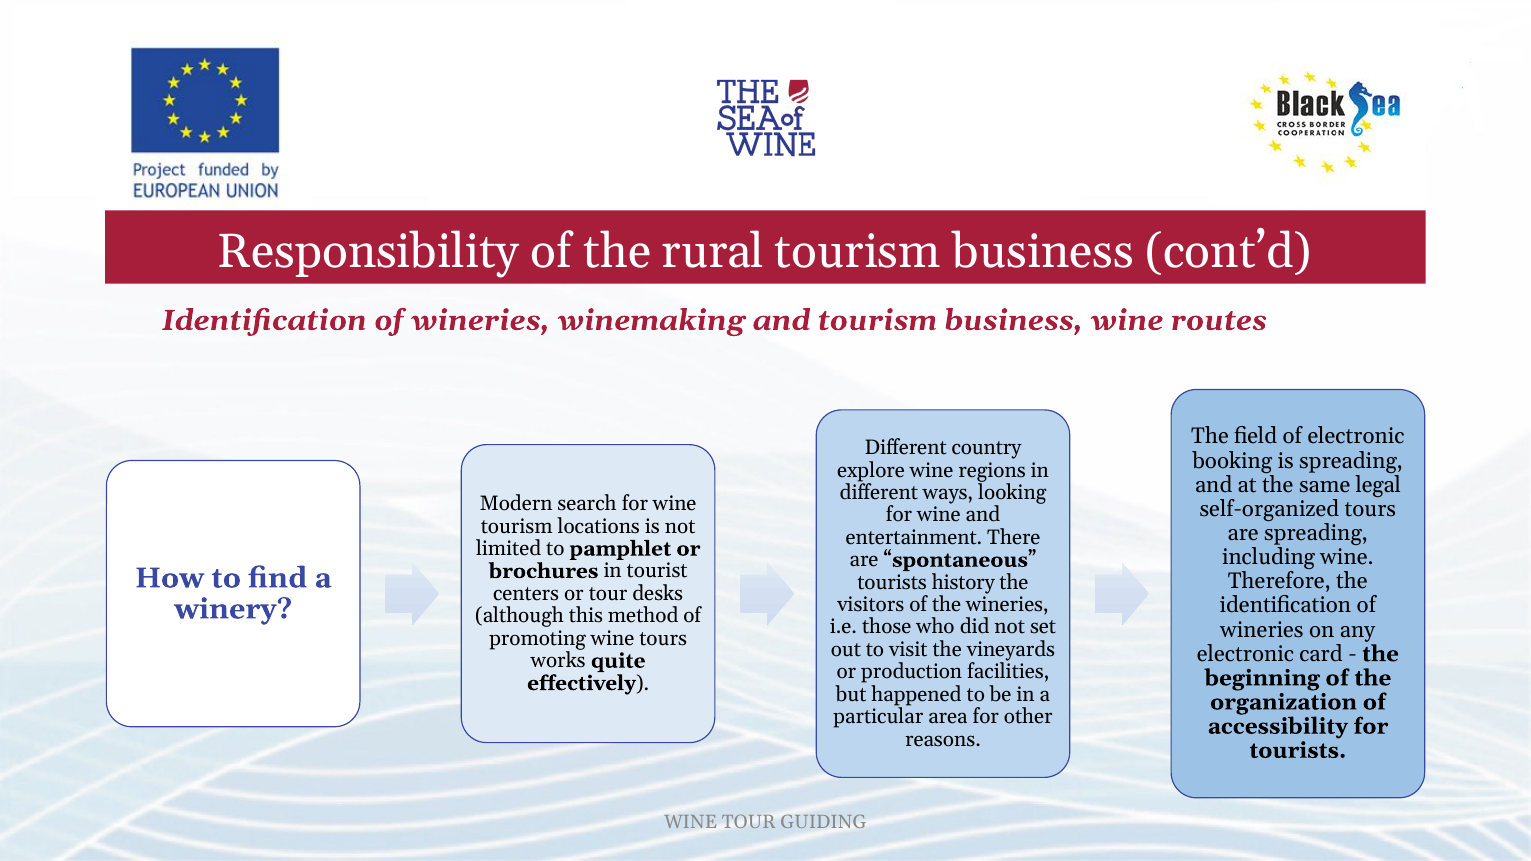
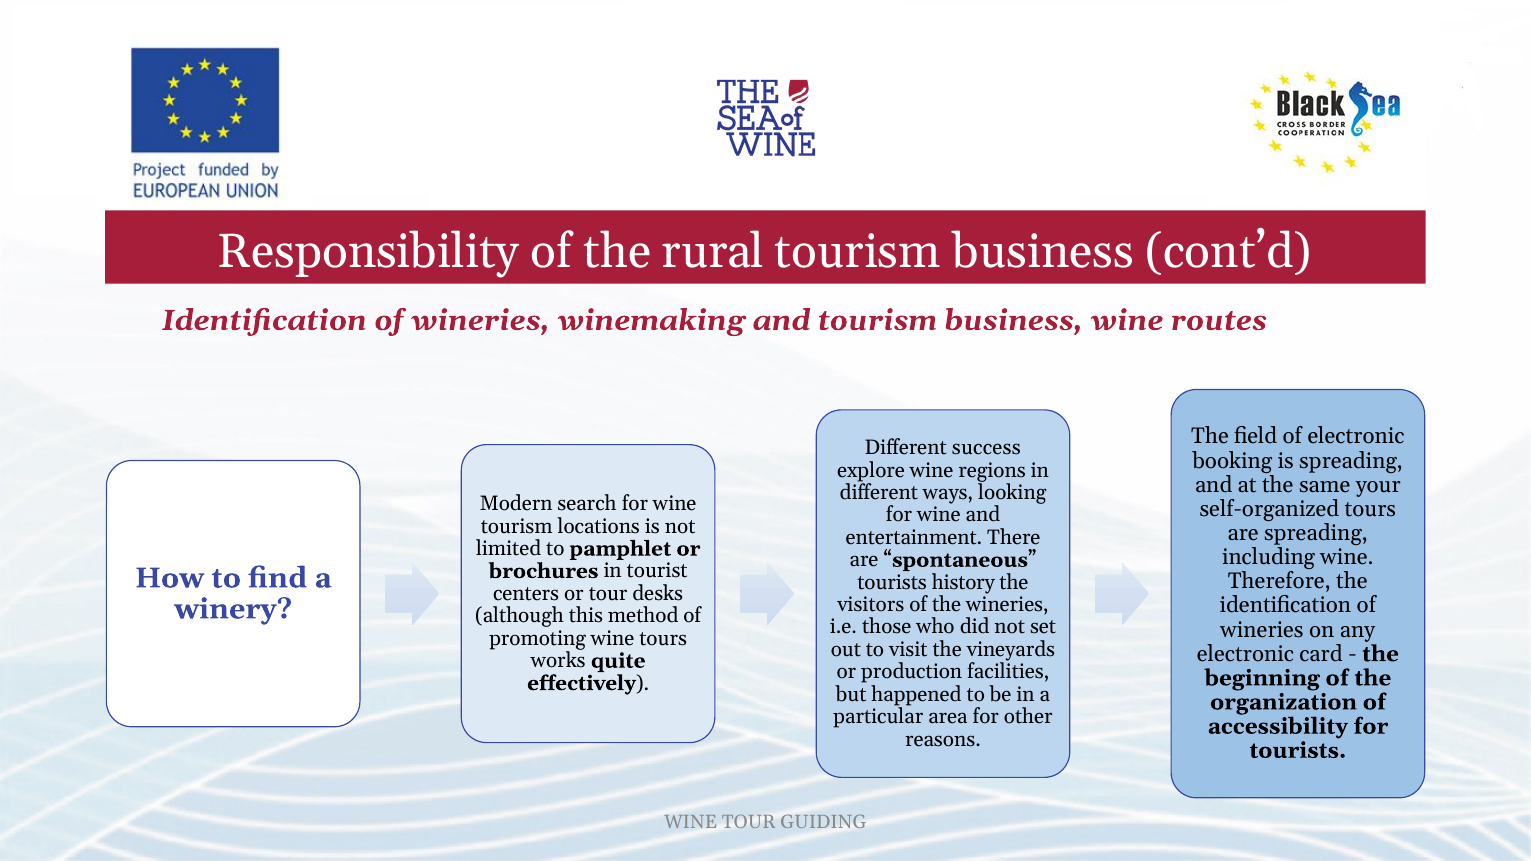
country: country -> success
legal: legal -> your
